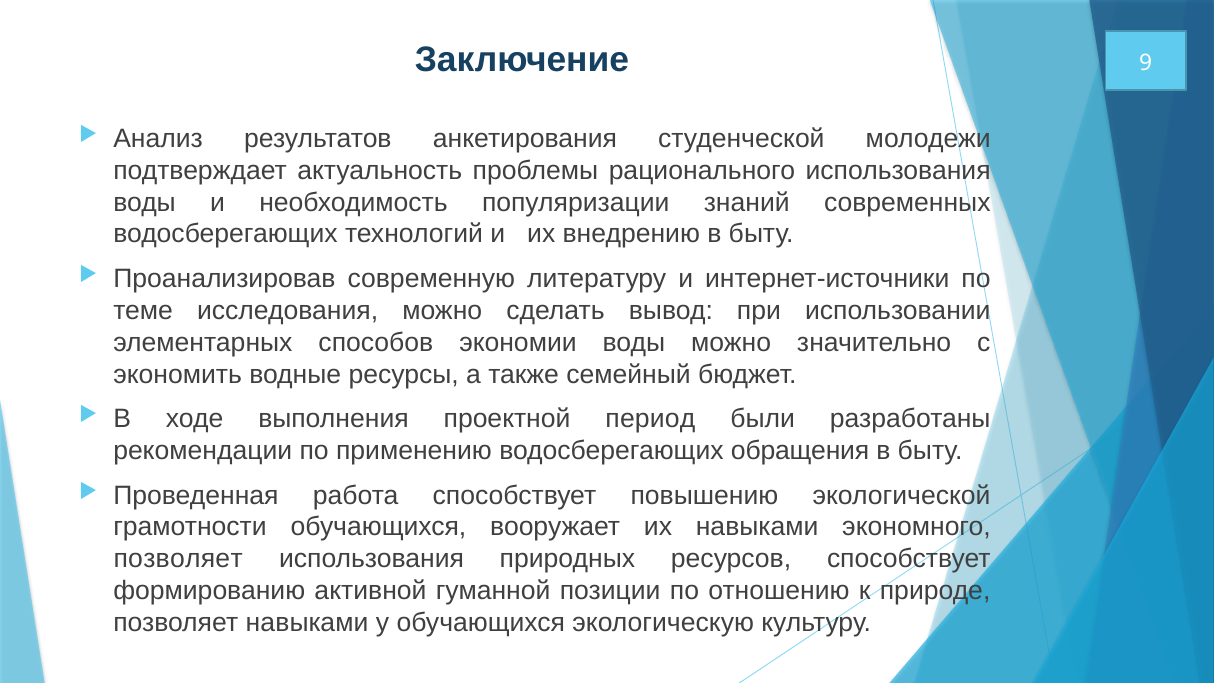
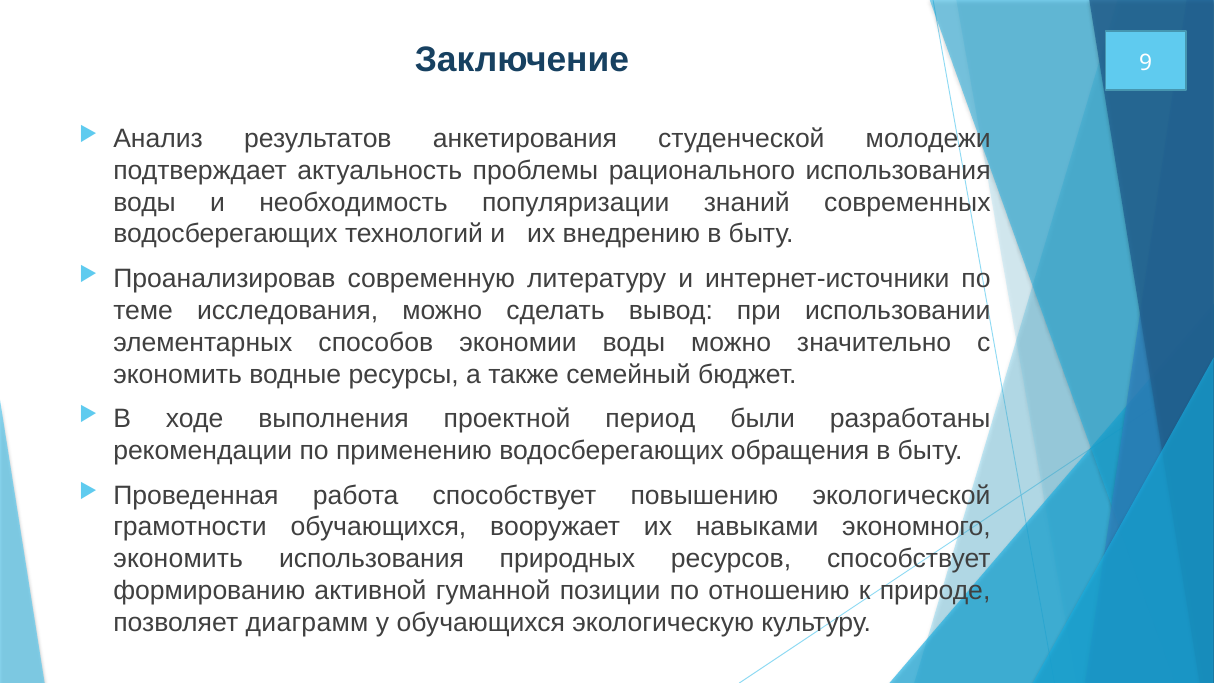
позволяет at (178, 559): позволяет -> экономить
позволяет навыками: навыками -> диаграмм
